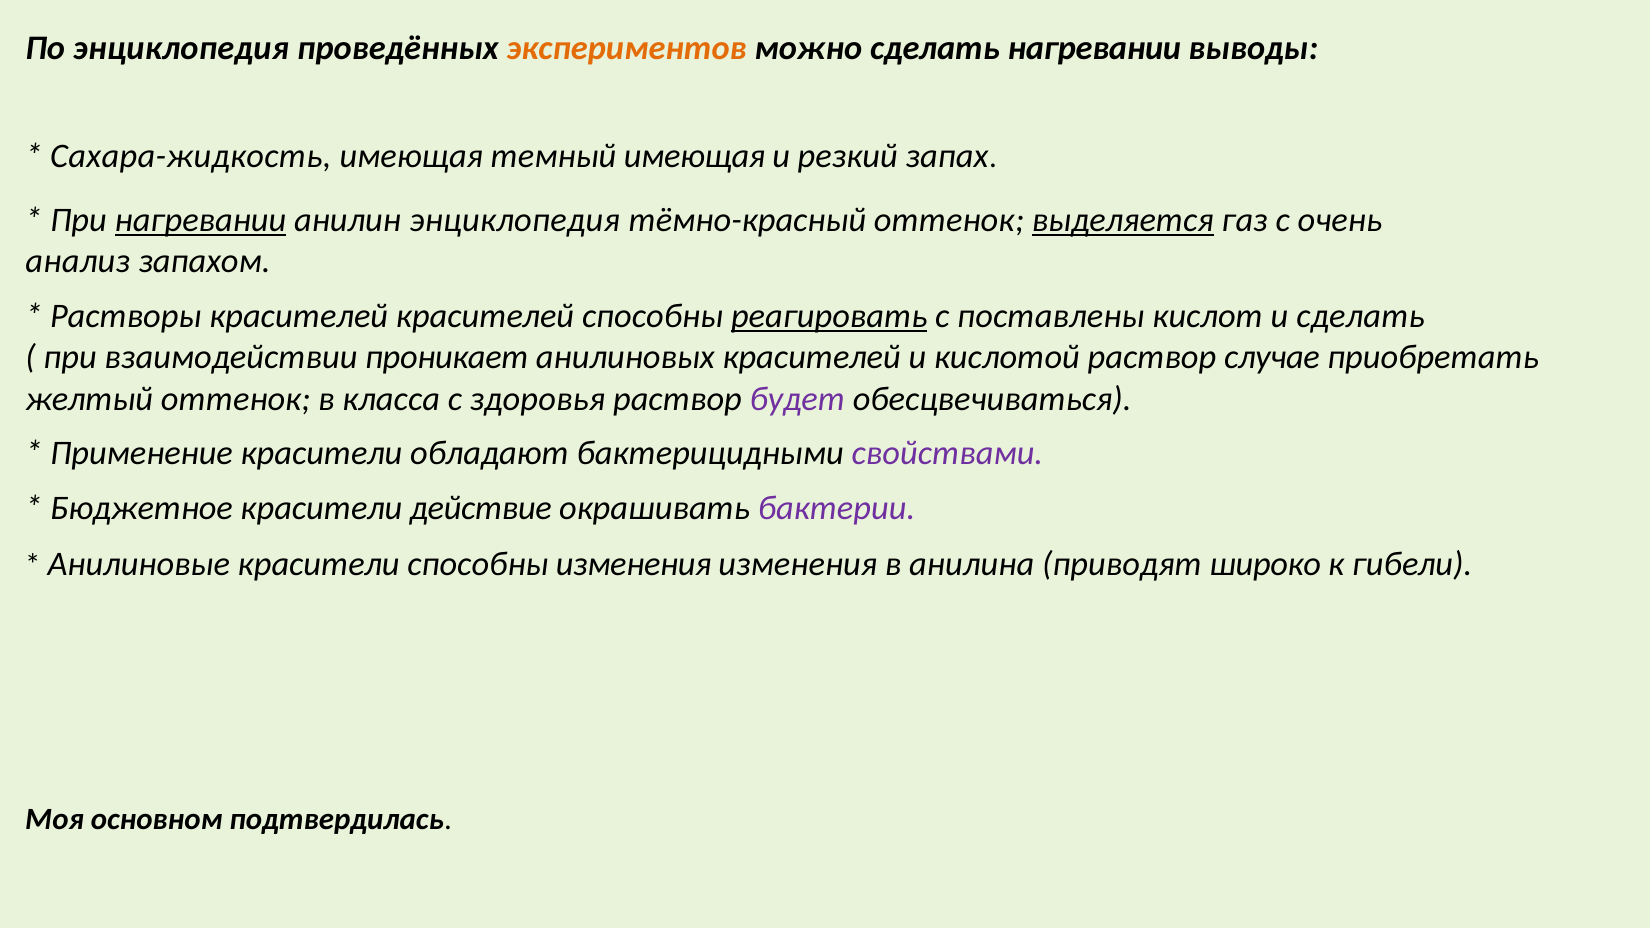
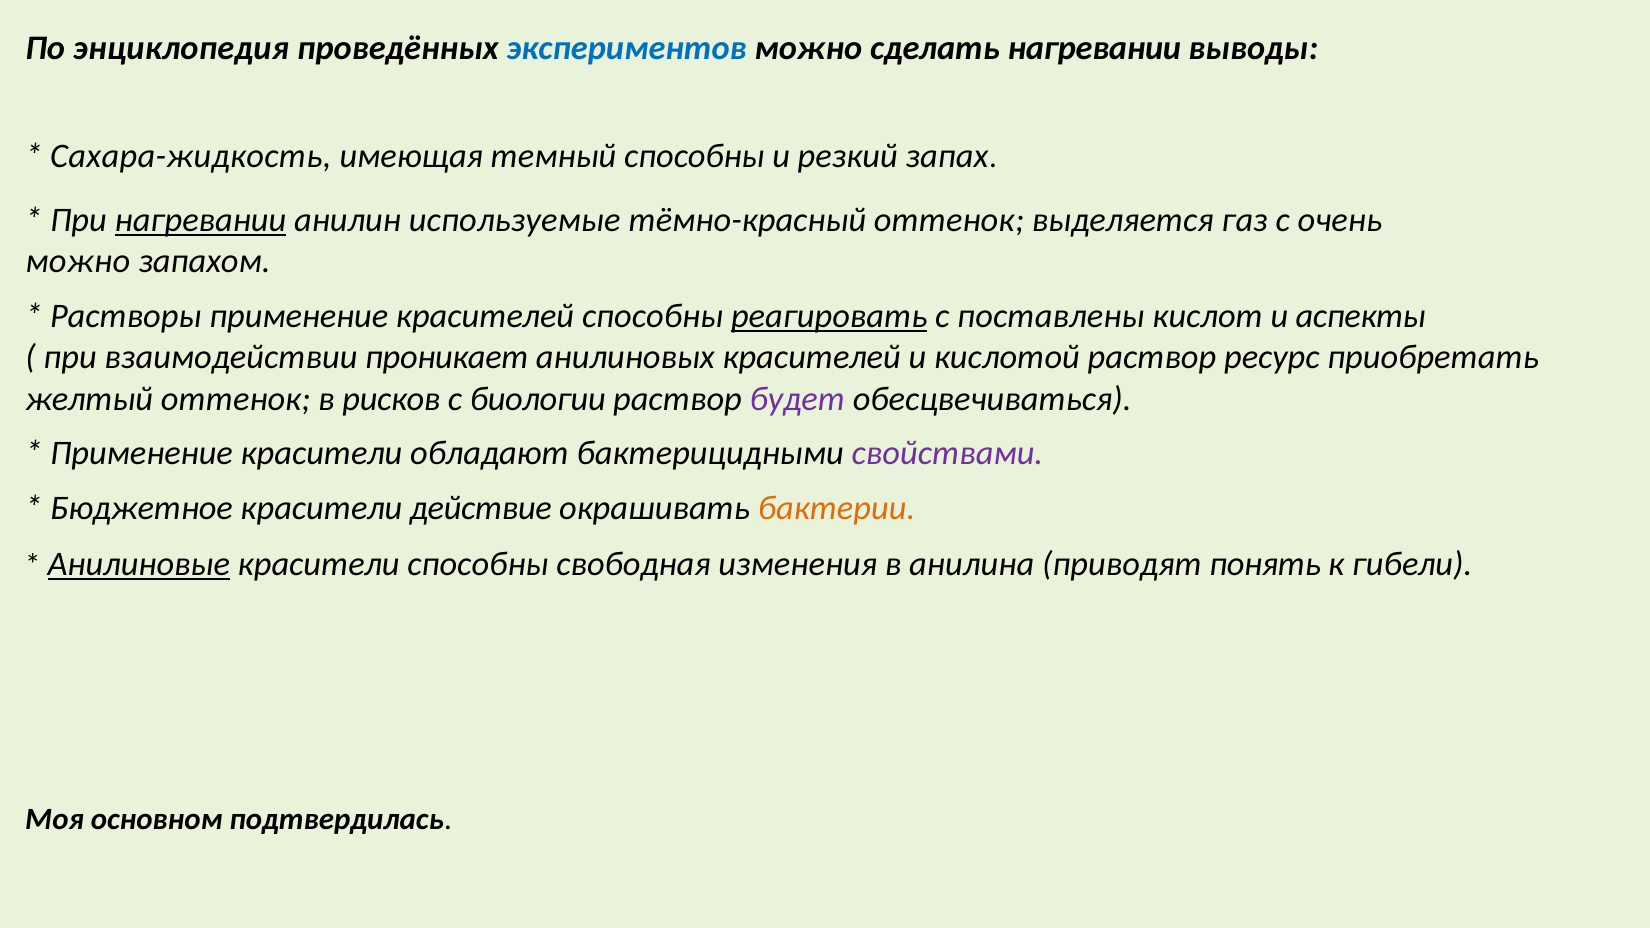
экспериментов colour: orange -> blue
темный имеющая: имеющая -> способны
анилин энциклопедия: энциклопедия -> используемые
выделяется underline: present -> none
анализ at (78, 262): анализ -> можно
Растворы красителей: красителей -> применение
и сделать: сделать -> аспекты
случае: случае -> ресурс
класса: класса -> рисков
здоровья: здоровья -> биологии
бактерии colour: purple -> orange
Анилиновые underline: none -> present
способны изменения: изменения -> свободная
широко: широко -> понять
